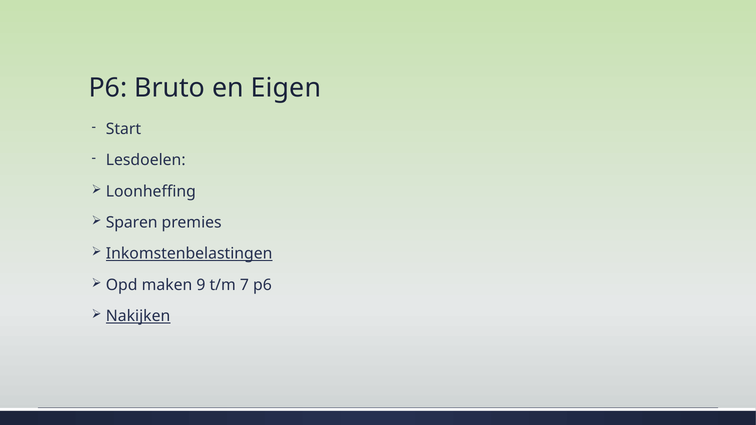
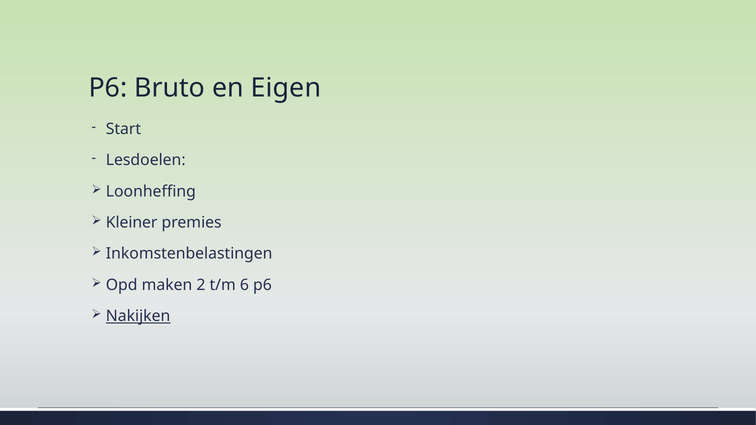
Sparen: Sparen -> Kleiner
Inkomstenbelastingen underline: present -> none
9: 9 -> 2
7: 7 -> 6
